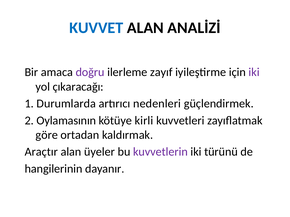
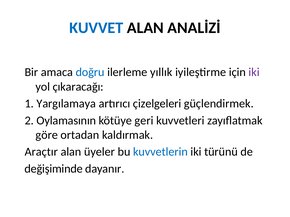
doğru colour: purple -> blue
zayıf: zayıf -> yıllık
Durumlarda: Durumlarda -> Yargılamaya
nedenleri: nedenleri -> çizelgeleri
kirli: kirli -> geri
kuvvetlerin colour: purple -> blue
hangilerinin: hangilerinin -> değişiminde
